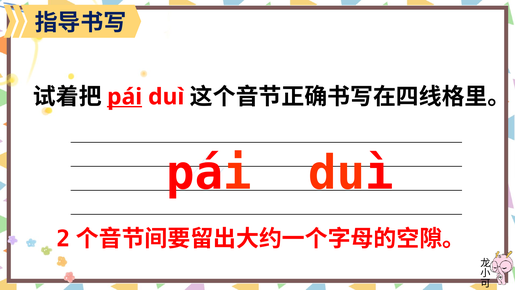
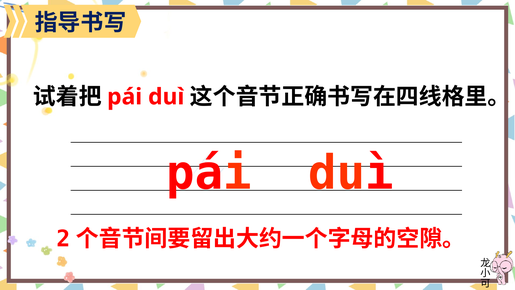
pái at (125, 97) underline: present -> none
